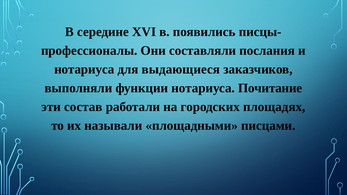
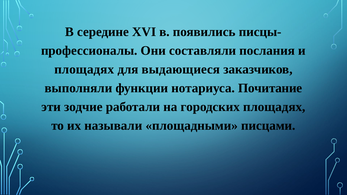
нотариуса at (84, 69): нотариуса -> площадях
состав: состав -> зодчие
